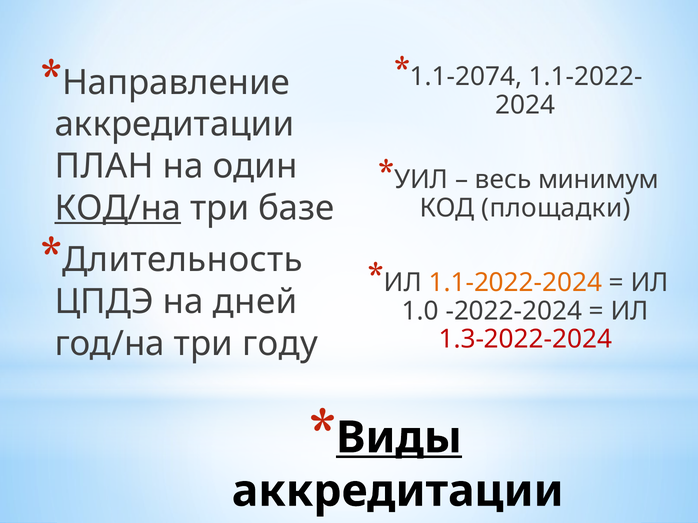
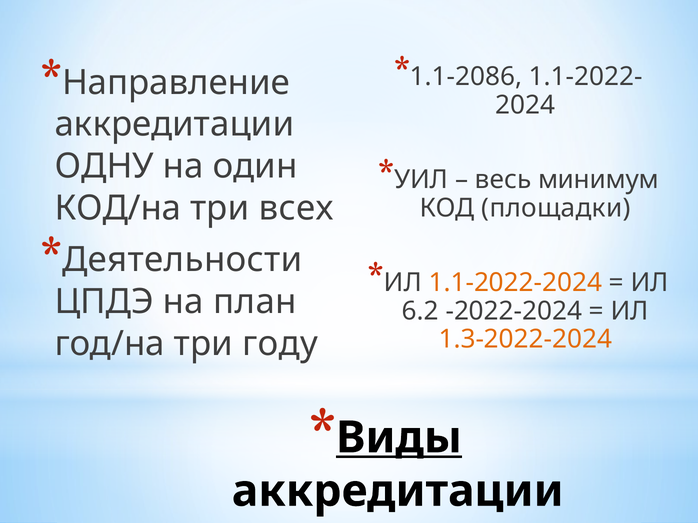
1.1-2074: 1.1-2074 -> 1.1-2086
ПЛАН: ПЛАН -> ОДНУ
КОД/на underline: present -> none
базе: базе -> всех
Длительность: Длительность -> Деятельности
дней: дней -> план
1.0: 1.0 -> 6.2
1.3-2022-2024 colour: red -> orange
